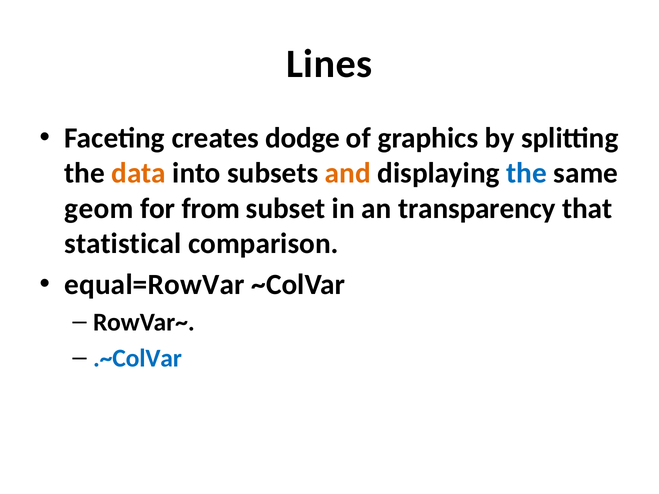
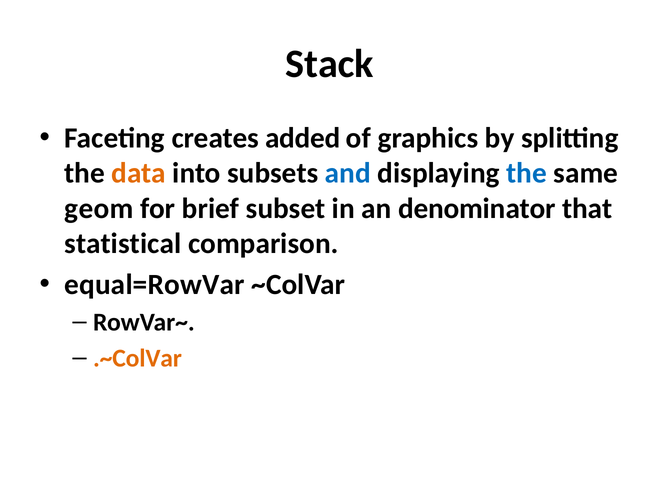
Lines: Lines -> Stack
dodge: dodge -> added
and colour: orange -> blue
from: from -> brief
transparency: transparency -> denominator
.~ColVar colour: blue -> orange
